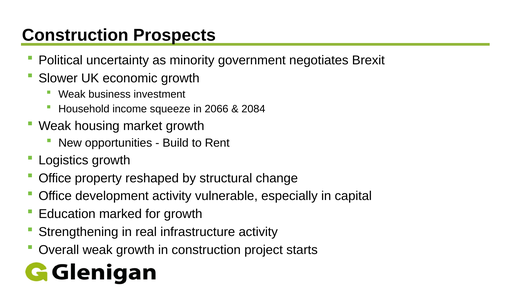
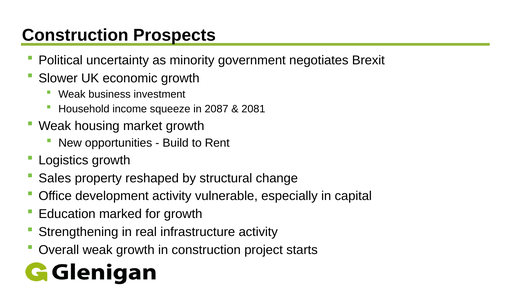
2066: 2066 -> 2087
2084: 2084 -> 2081
Office at (55, 179): Office -> Sales
